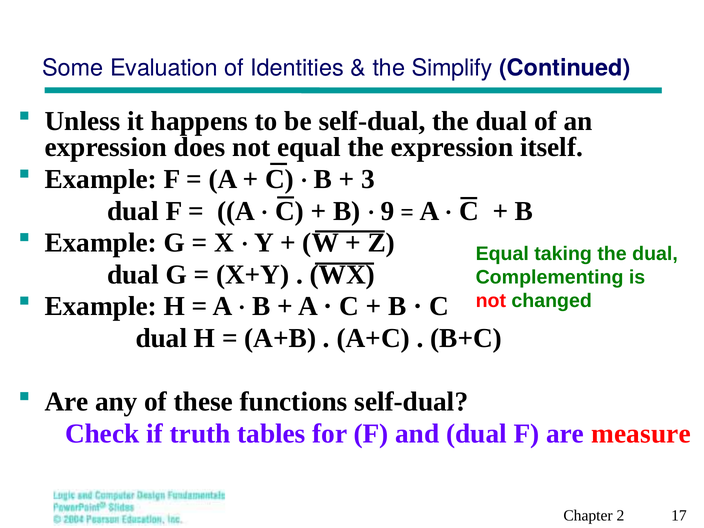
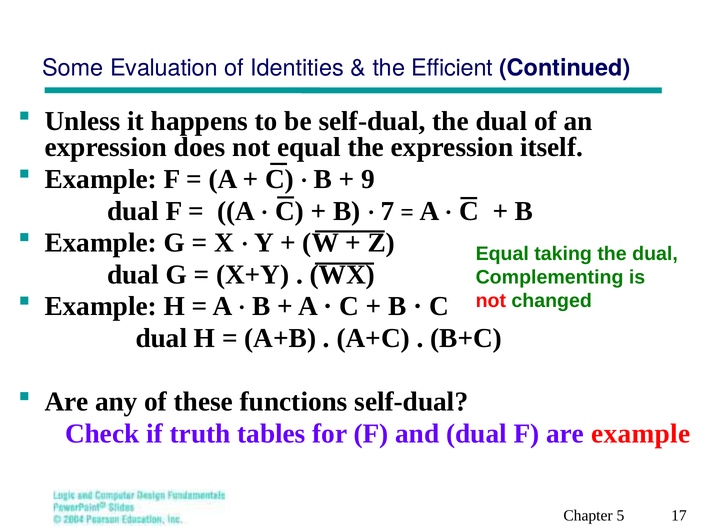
Simplify: Simplify -> Efficient
3: 3 -> 9
9: 9 -> 7
are measure: measure -> example
2: 2 -> 5
